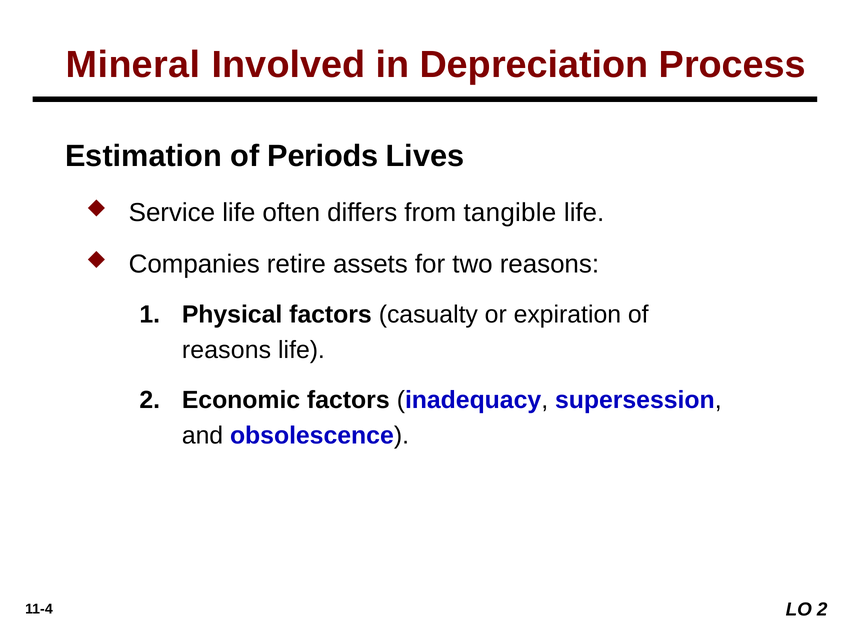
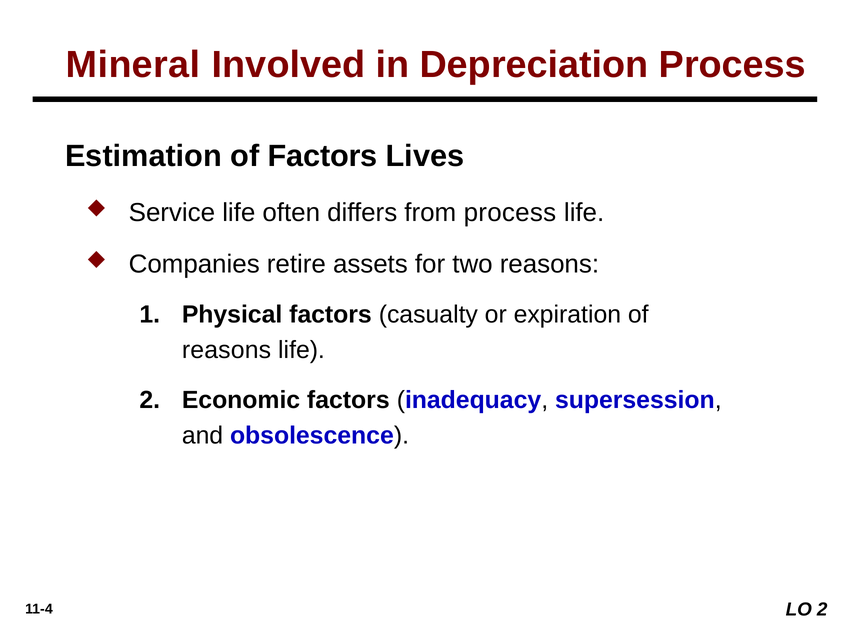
of Periods: Periods -> Factors
from tangible: tangible -> process
